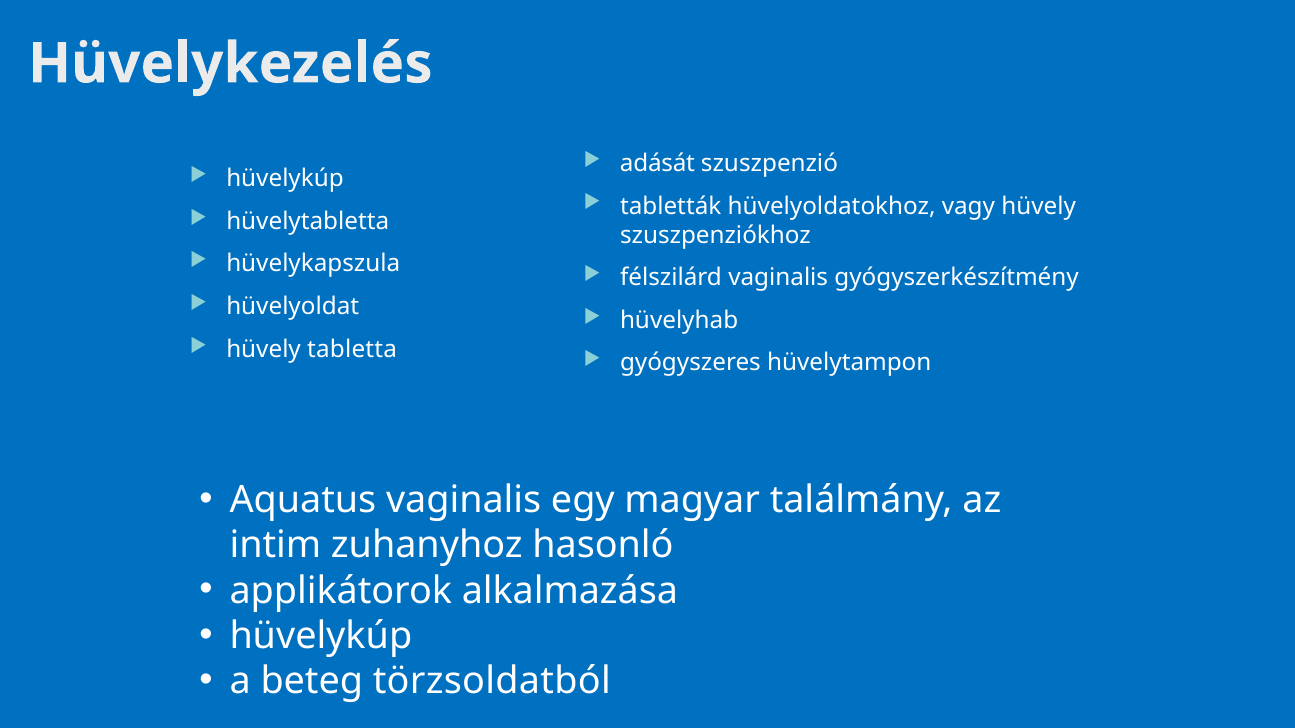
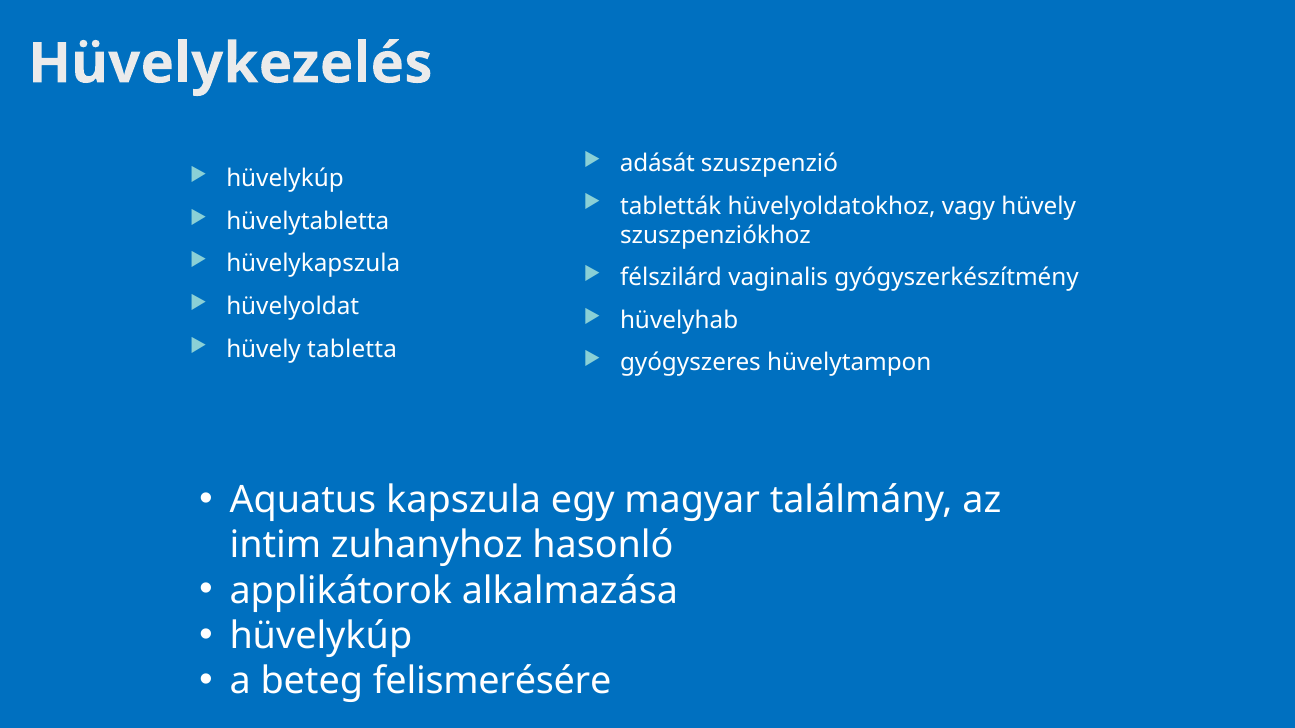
Aquatus vaginalis: vaginalis -> kapszula
törzsoldatból: törzsoldatból -> felismerésére
